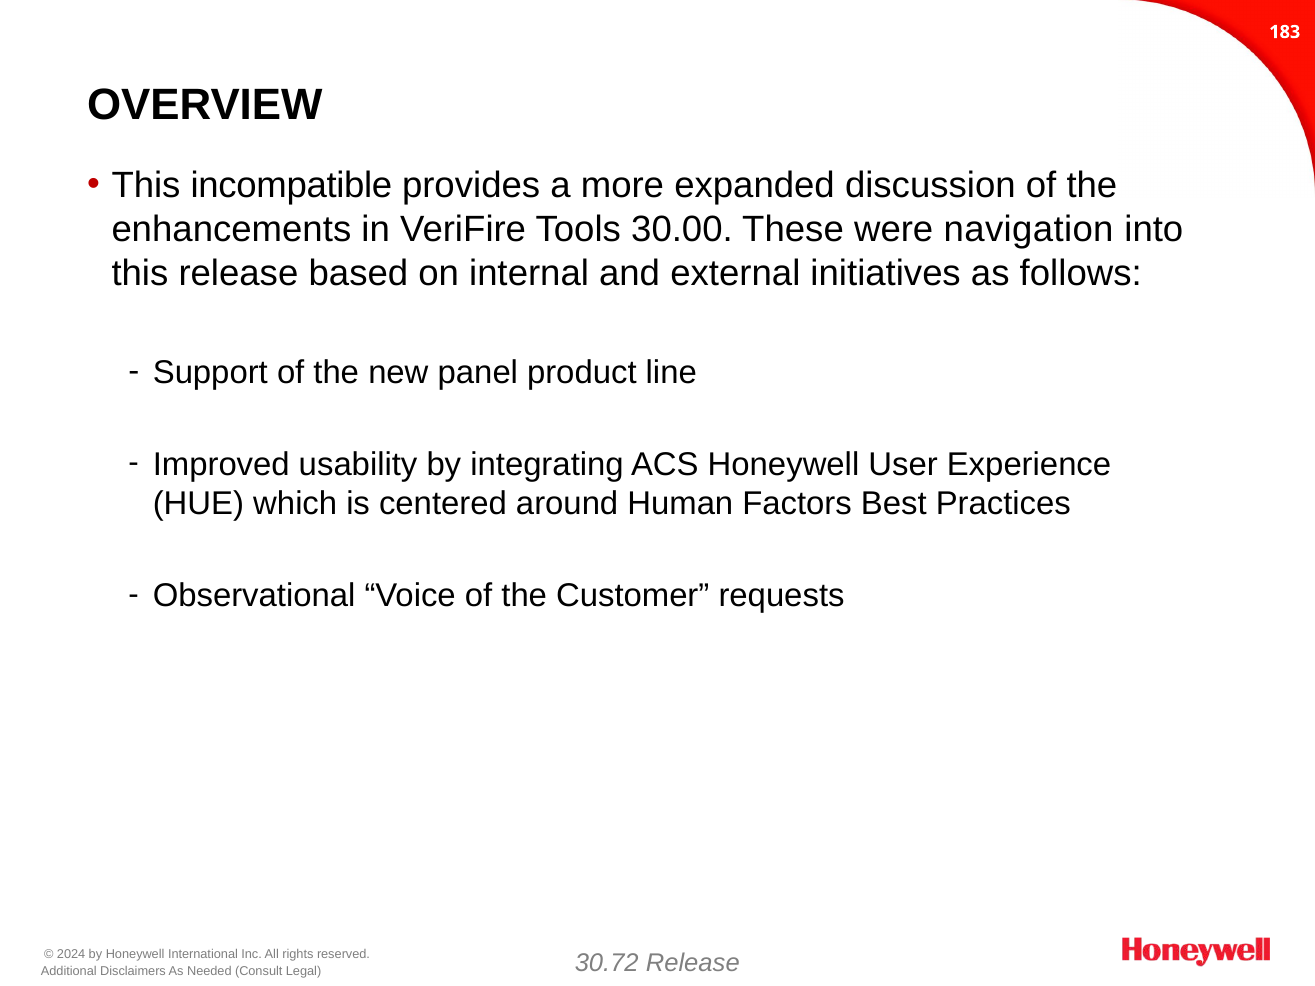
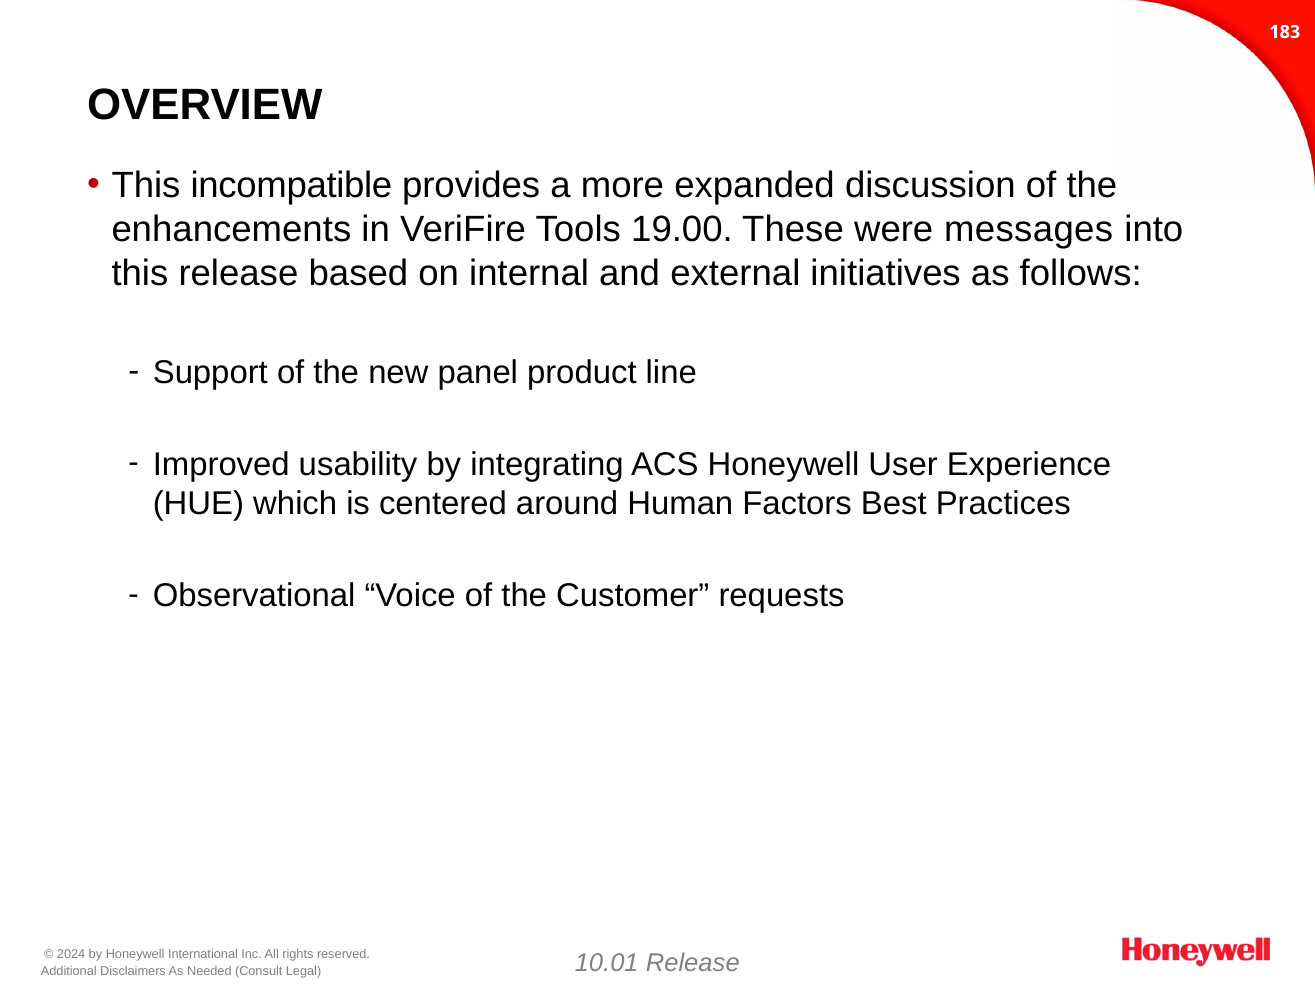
30.00: 30.00 -> 19.00
navigation: navigation -> messages
30.72: 30.72 -> 10.01
